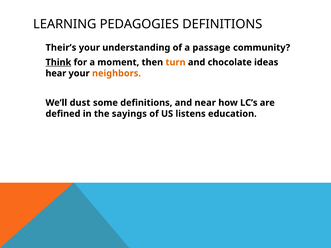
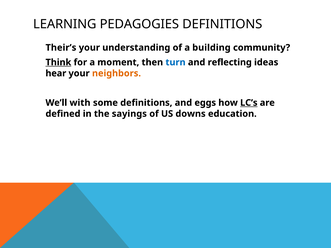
passage: passage -> building
turn colour: orange -> blue
chocolate: chocolate -> reflecting
dust: dust -> with
near: near -> eggs
LC’s underline: none -> present
listens: listens -> downs
